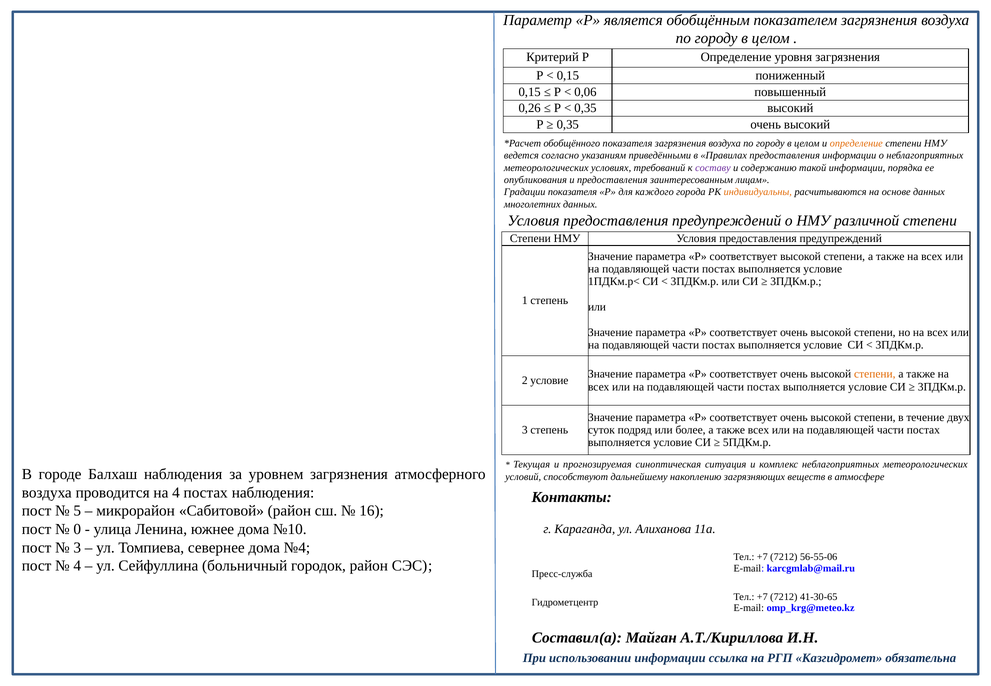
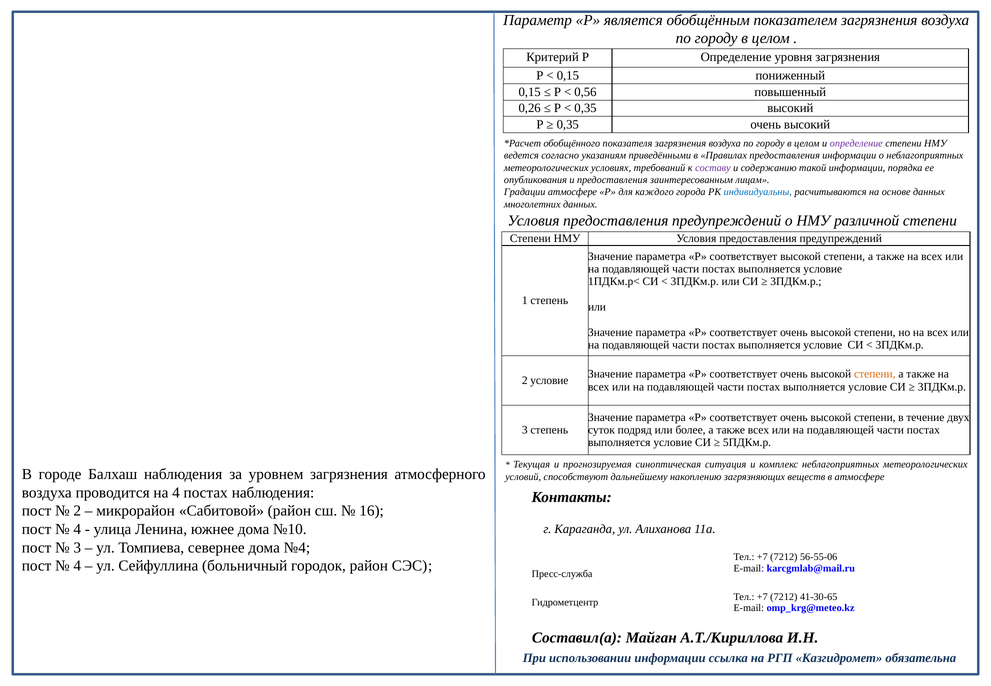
0,06: 0,06 -> 0,56
определение at (856, 143) colour: orange -> purple
Градации показателя: показателя -> атмосфере
индивидуальны colour: orange -> blue
5 at (77, 511): 5 -> 2
0 at (77, 529): 0 -> 4
